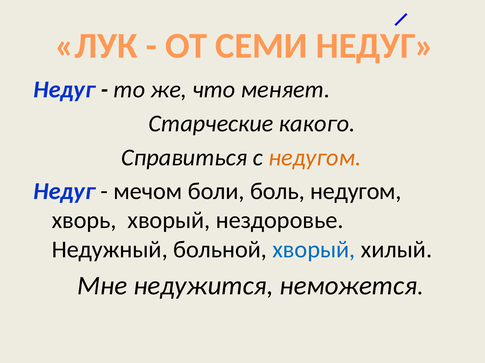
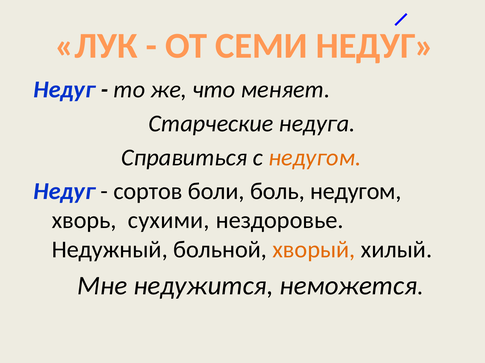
какого: какого -> недуга
мечом: мечом -> сортов
хворь хворый: хворый -> сухими
хворый at (314, 250) colour: blue -> orange
